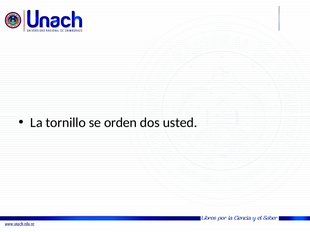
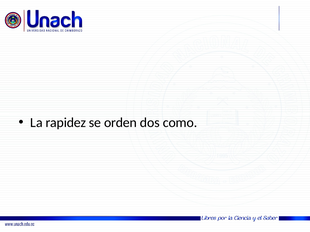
tornillo: tornillo -> rapidez
usted: usted -> como
